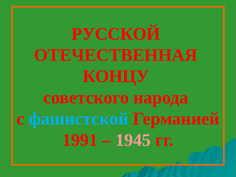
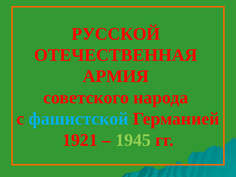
КОНЦУ: КОНЦУ -> АРМИЯ
1991: 1991 -> 1921
1945 colour: pink -> light green
